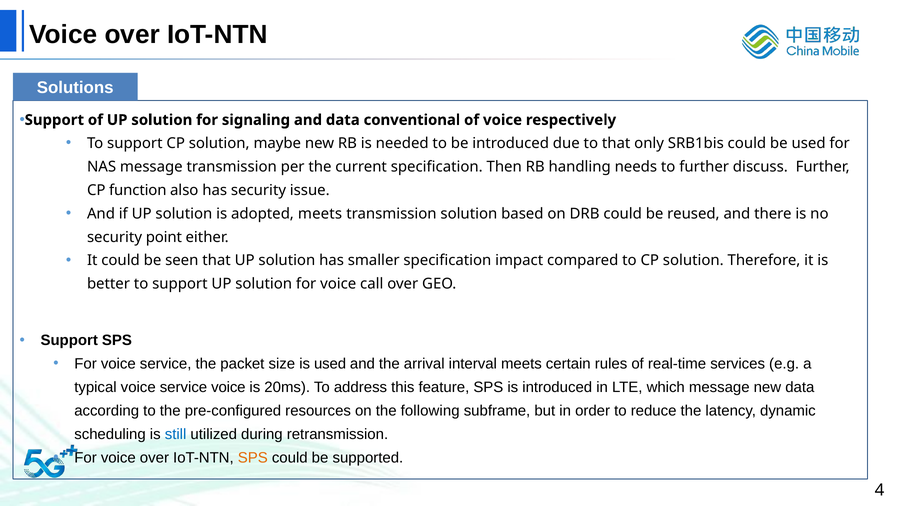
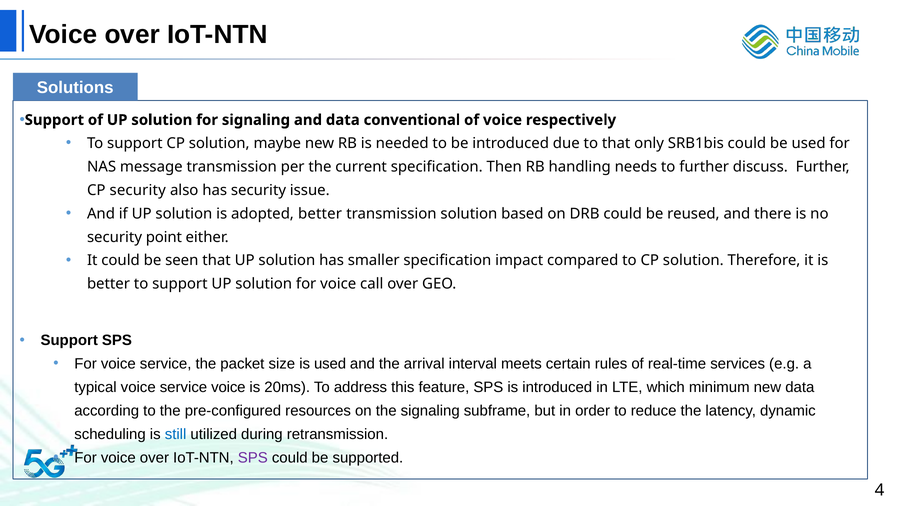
CP function: function -> security
adopted meets: meets -> better
which message: message -> minimum
the following: following -> signaling
SPS at (253, 458) colour: orange -> purple
